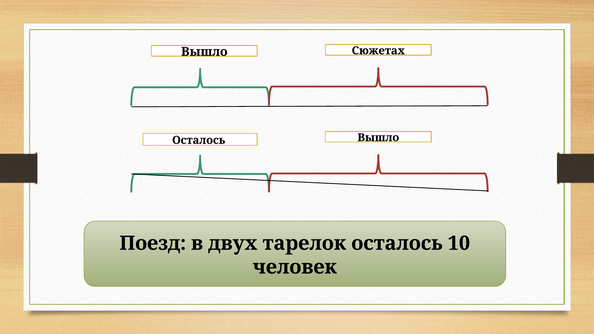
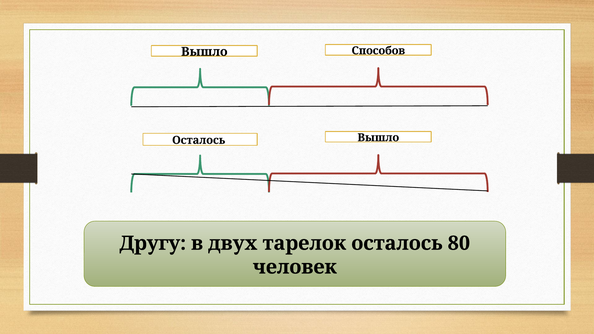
Сюжетах: Сюжетах -> Способов
Поезд: Поезд -> Другу
10: 10 -> 80
